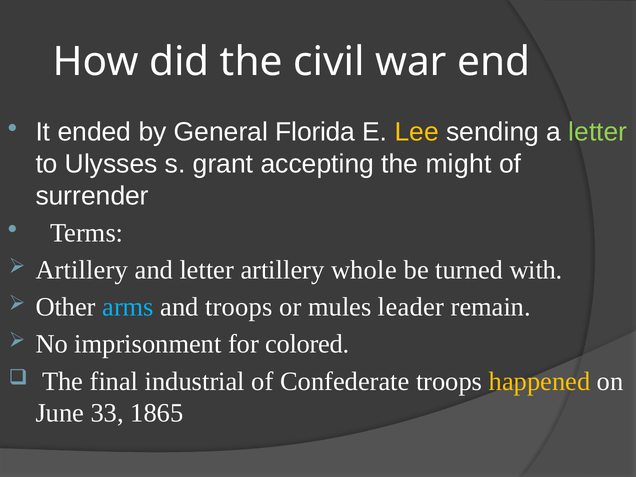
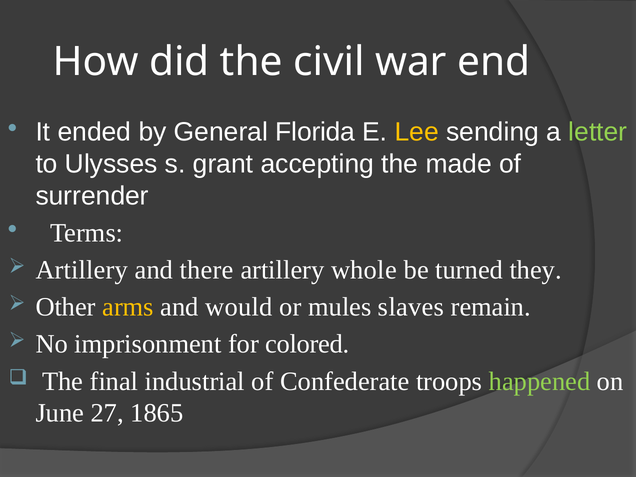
might: might -> made
and letter: letter -> there
with: with -> they
arms colour: light blue -> yellow
and troops: troops -> would
leader: leader -> slaves
happened colour: yellow -> light green
33: 33 -> 27
